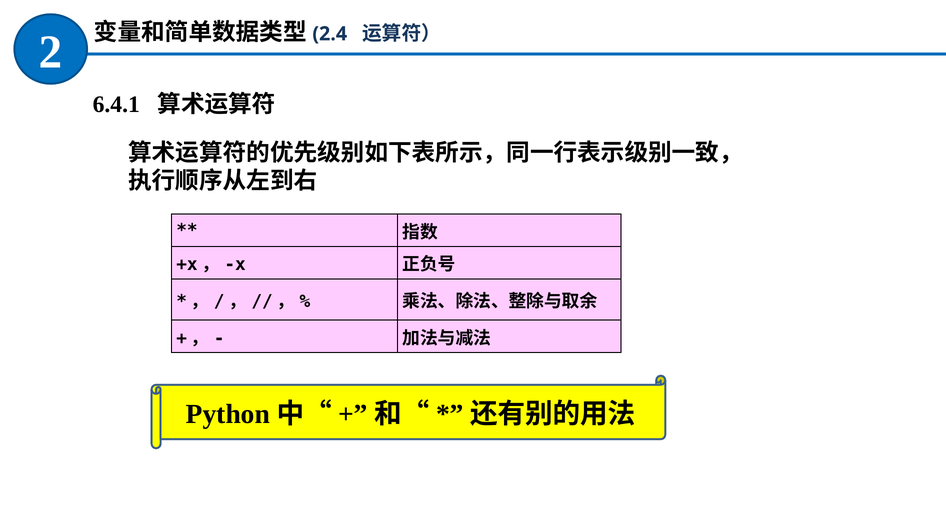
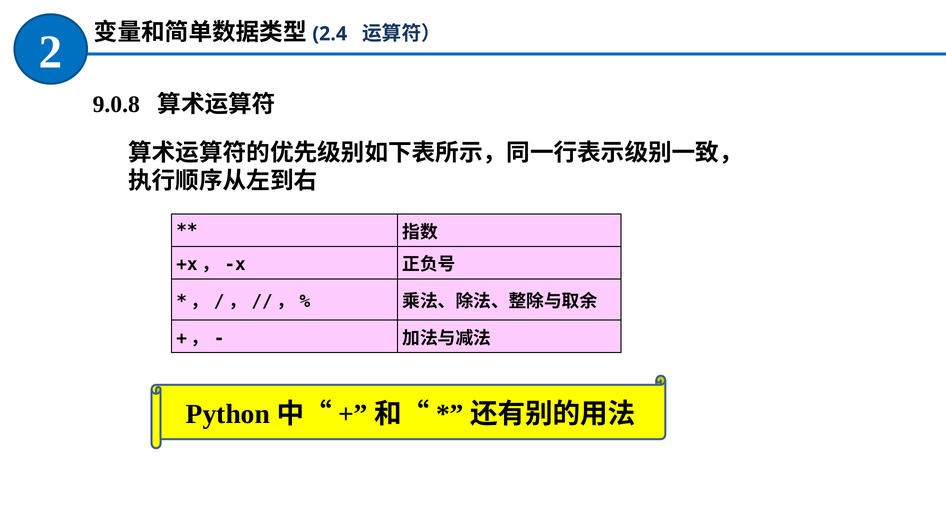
6.4.1: 6.4.1 -> 9.0.8
